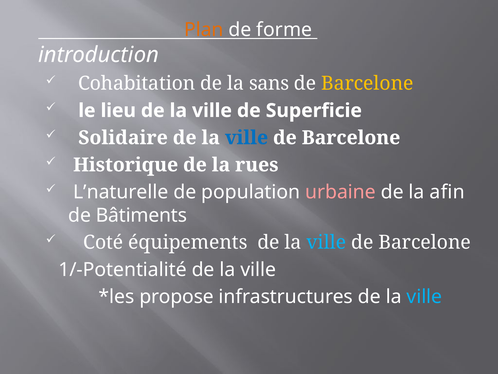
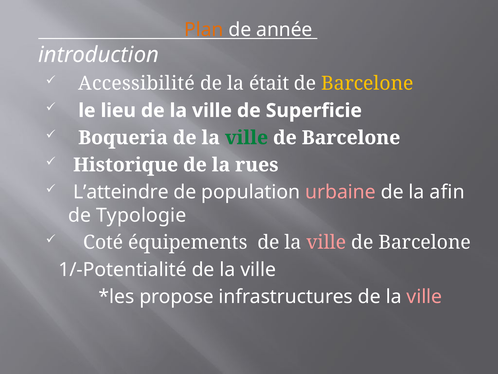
forme: forme -> année
Cohabitation: Cohabitation -> Accessibilité
sans: sans -> était
Solidaire: Solidaire -> Boqueria
ville at (247, 138) colour: blue -> green
L’naturelle: L’naturelle -> L’atteindre
Bâtiments: Bâtiments -> Typologie
ville at (326, 242) colour: light blue -> pink
ville at (424, 297) colour: light blue -> pink
